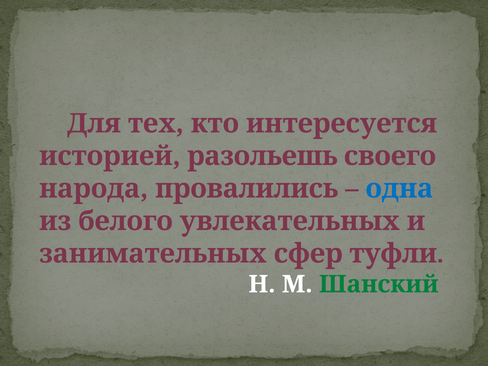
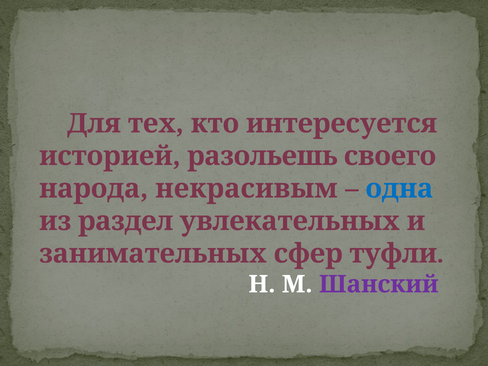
провалились: провалились -> некрасивым
белого: белого -> раздел
Шанский colour: green -> purple
